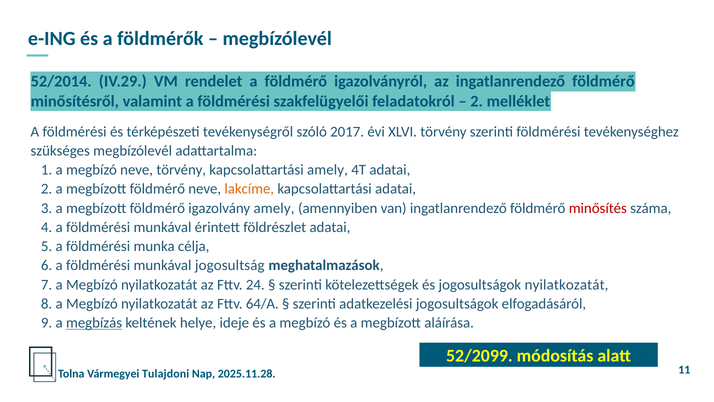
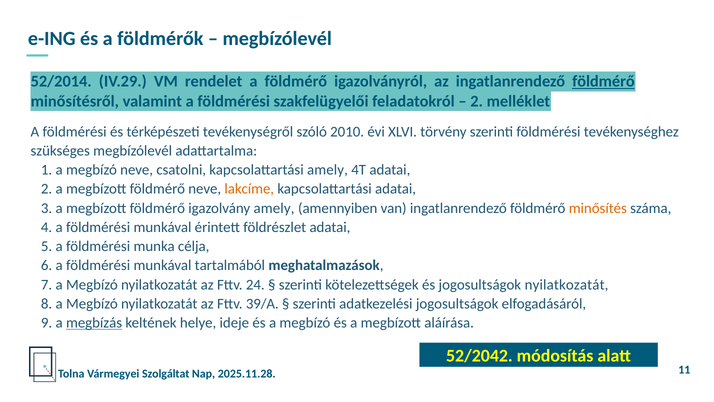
földmérő at (603, 81) underline: none -> present
2017: 2017 -> 2010
neve törvény: törvény -> csatolni
minősítés colour: red -> orange
jogosultság: jogosultság -> tartalmából
64/A: 64/A -> 39/A
52/2099: 52/2099 -> 52/2042
Tulajdoni: Tulajdoni -> Szolgáltat
